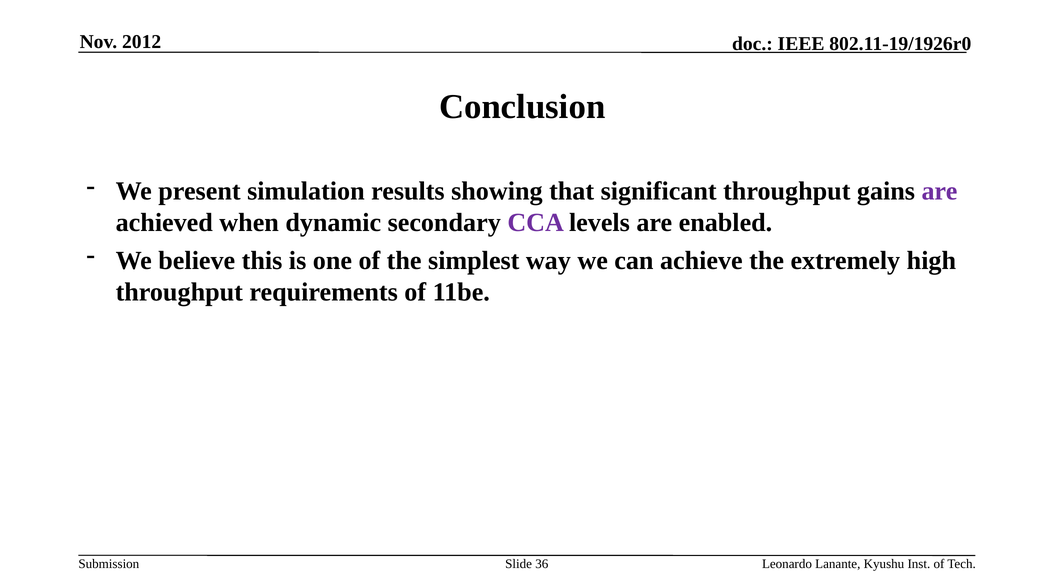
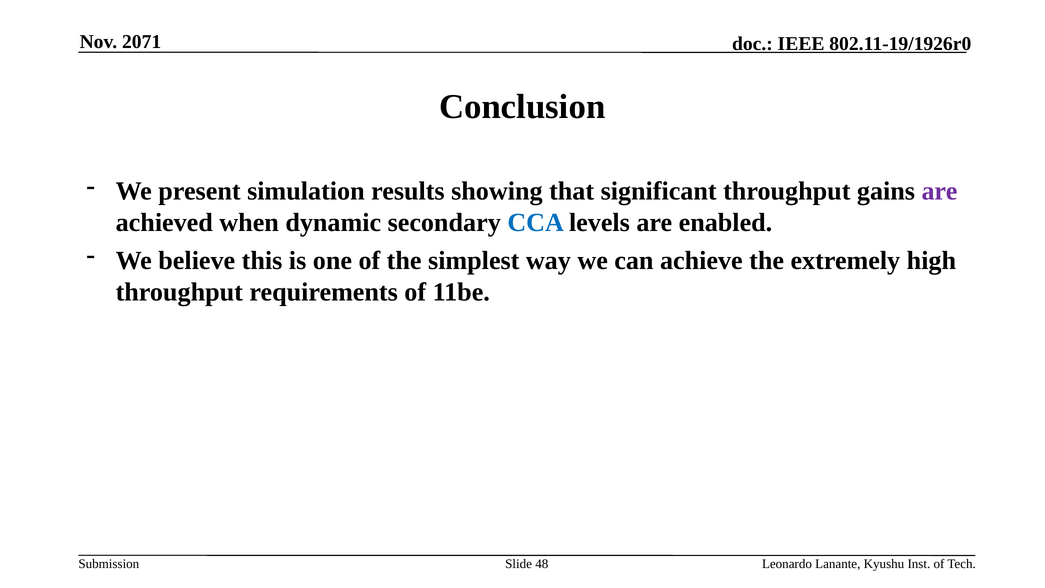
2012: 2012 -> 2071
CCA colour: purple -> blue
36: 36 -> 48
